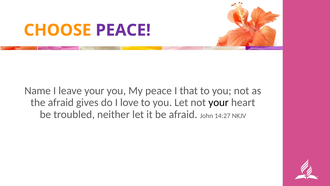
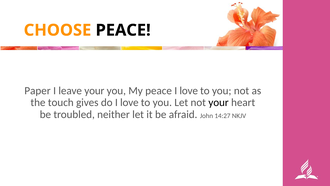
PEACE at (123, 30) colour: purple -> black
Name: Name -> Paper
peace I that: that -> love
the afraid: afraid -> touch
